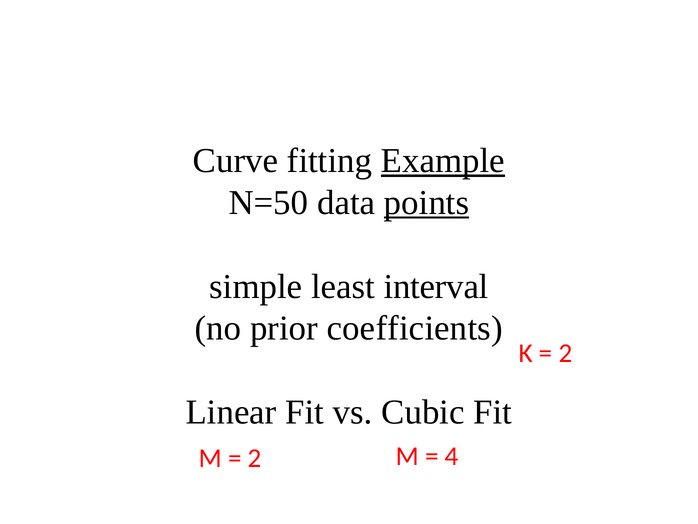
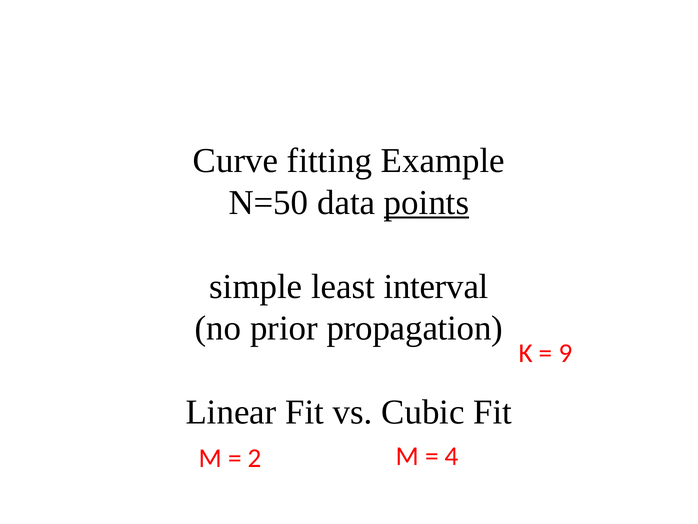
Example underline: present -> none
coefficients: coefficients -> propagation
2 at (565, 353): 2 -> 9
